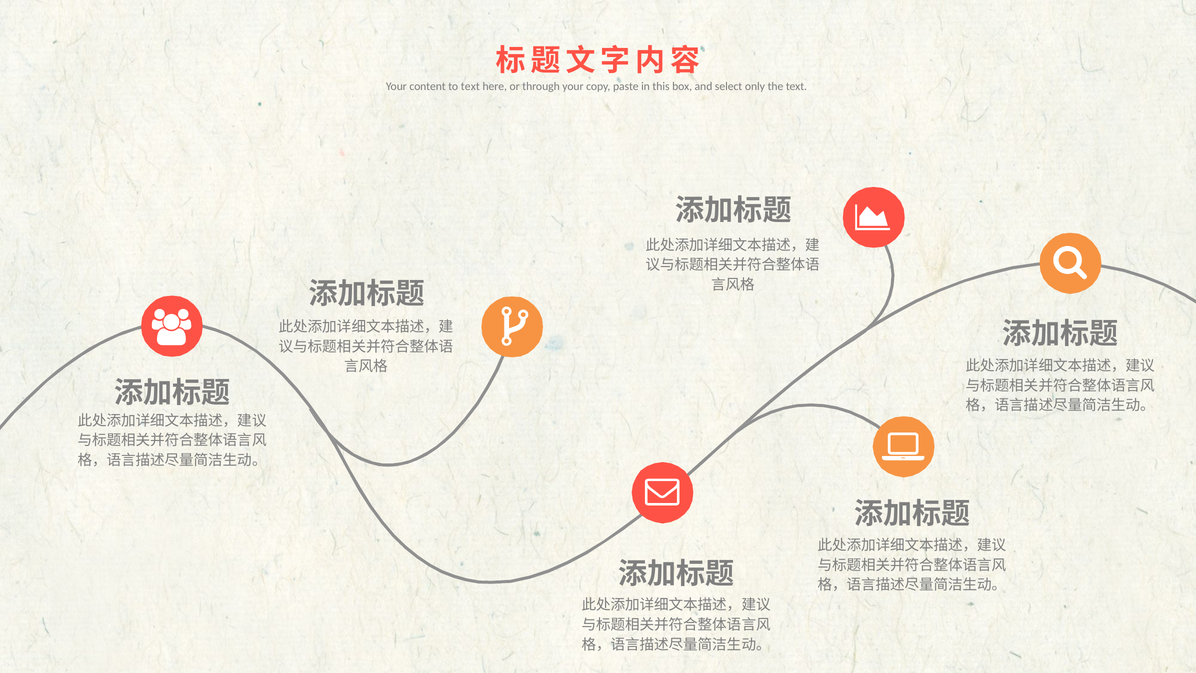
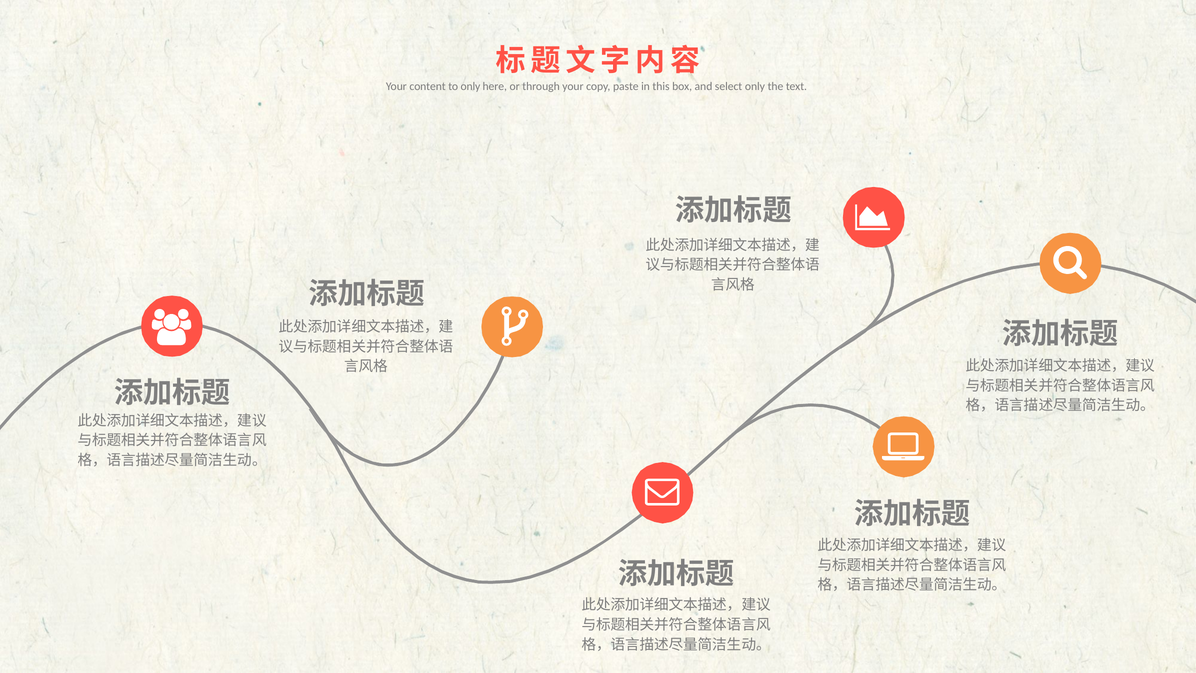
to text: text -> only
